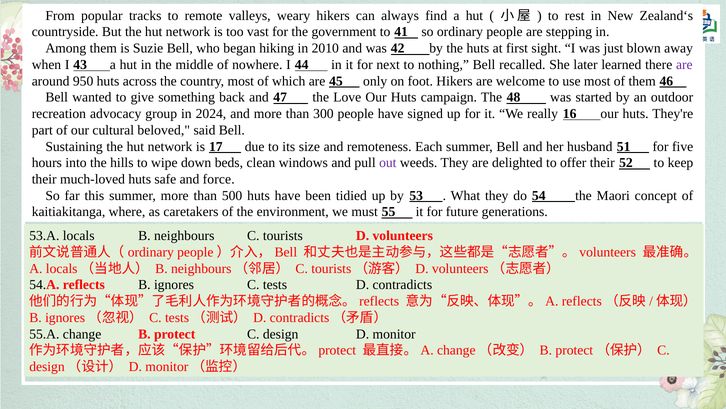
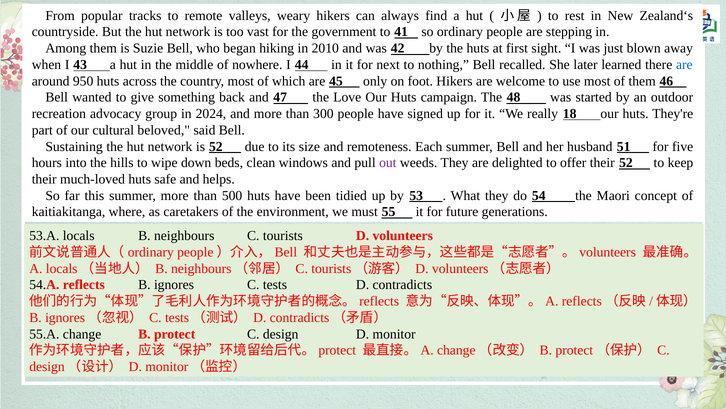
are at (684, 65) colour: purple -> blue
16: 16 -> 18
is 17: 17 -> 52
force: force -> helps
